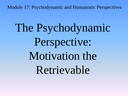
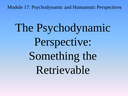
Motivation: Motivation -> Something
